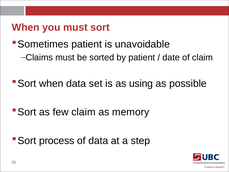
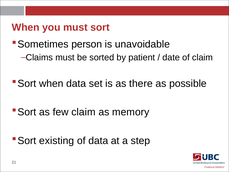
patient at (87, 44): patient -> person
using: using -> there
process: process -> existing
